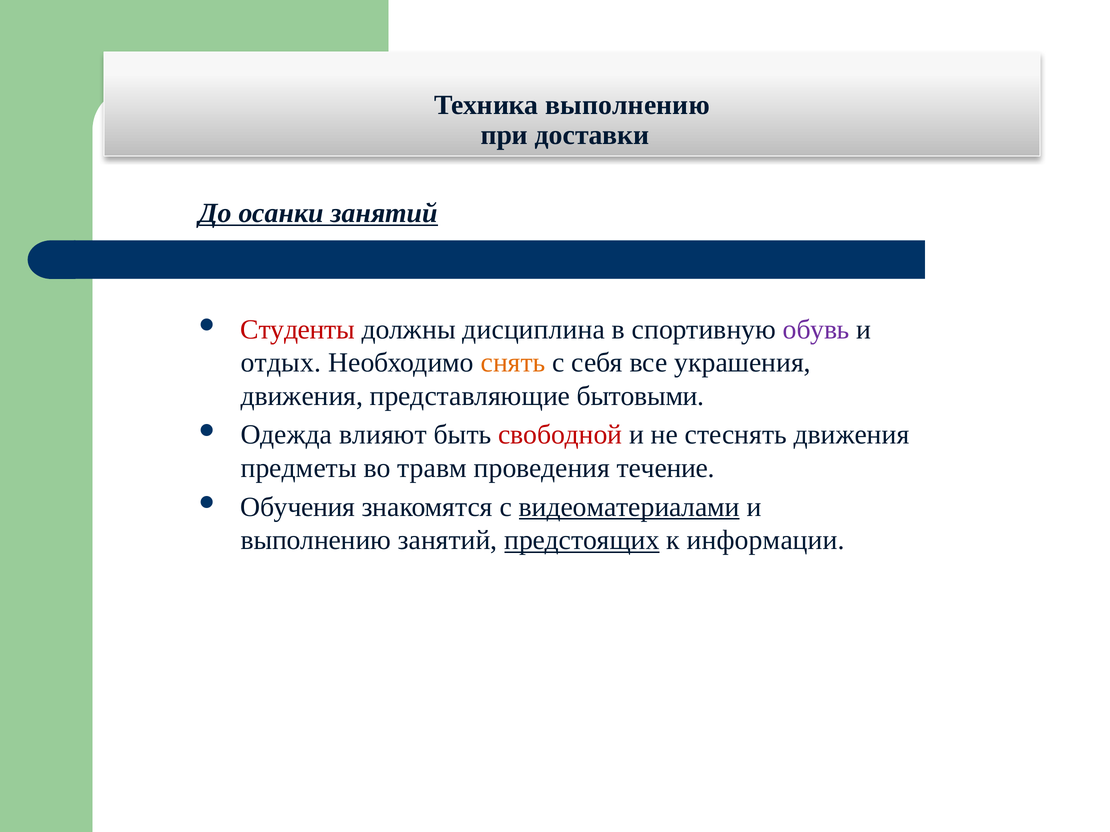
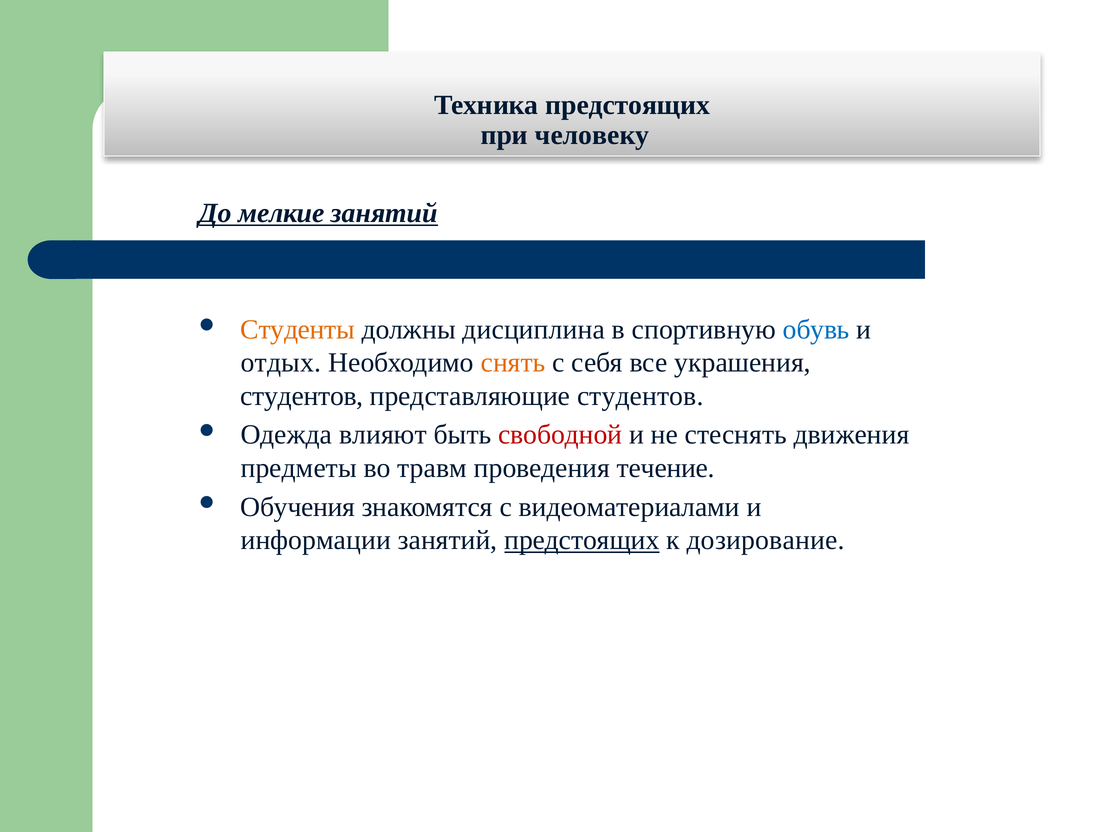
Техника выполнению: выполнению -> предстоящих
доставки: доставки -> человеку
осанки: осанки -> мелкие
Студенты colour: red -> orange
обувь colour: purple -> blue
движения at (302, 396): движения -> студентов
представляющие бытовыми: бытовыми -> студентов
видеоматериалами underline: present -> none
выполнению at (316, 541): выполнению -> информации
информации: информации -> дозирование
